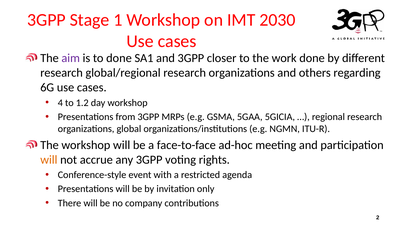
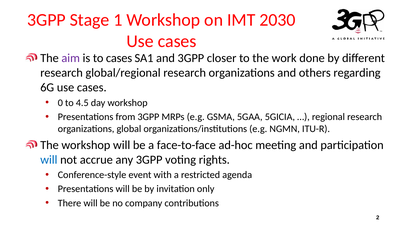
to done: done -> cases
4: 4 -> 0
1.2: 1.2 -> 4.5
will at (49, 159) colour: orange -> blue
